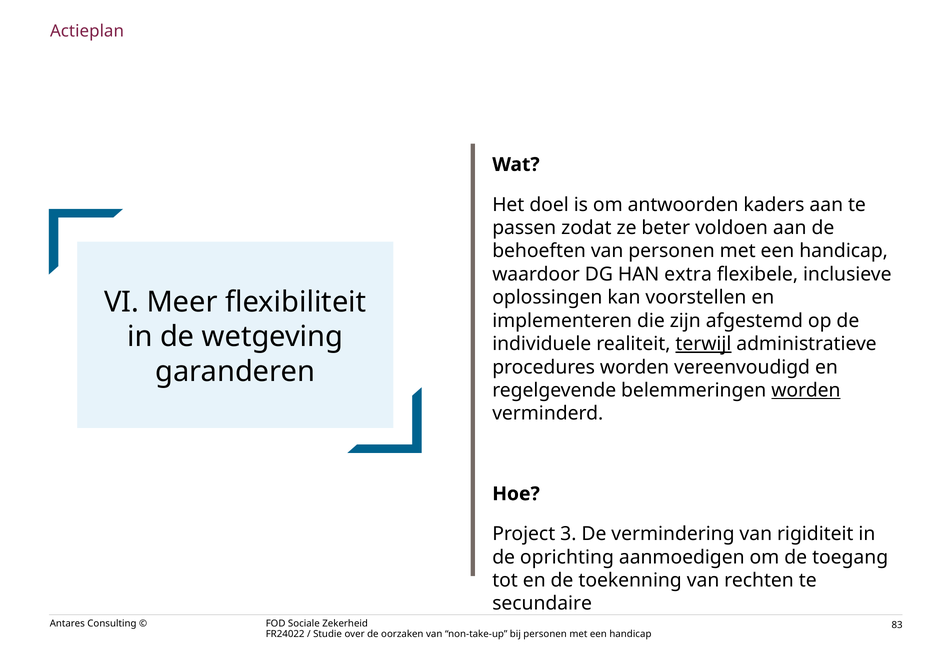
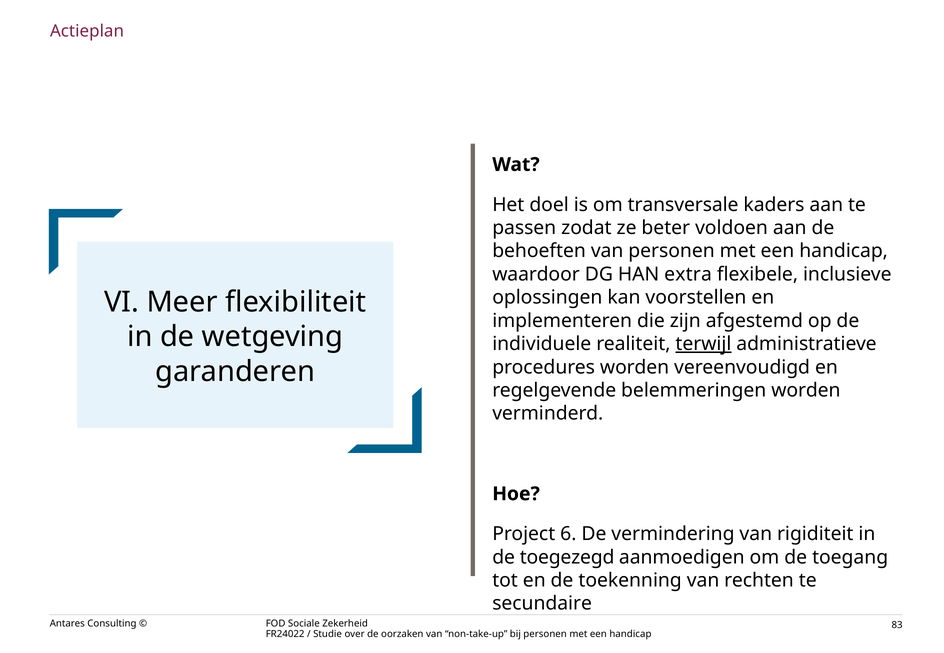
antwoorden: antwoorden -> transversale
worden at (806, 391) underline: present -> none
3: 3 -> 6
oprichting: oprichting -> toegezegd
